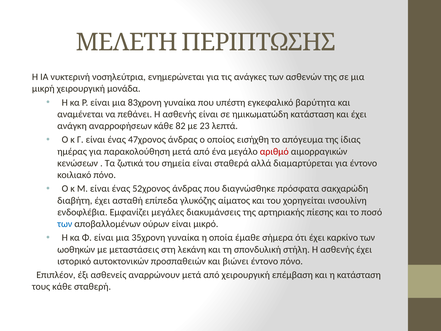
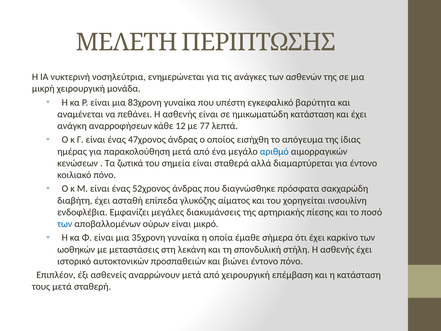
82: 82 -> 12
23: 23 -> 77
αριθμό colour: red -> blue
τους κάθε: κάθε -> μετά
